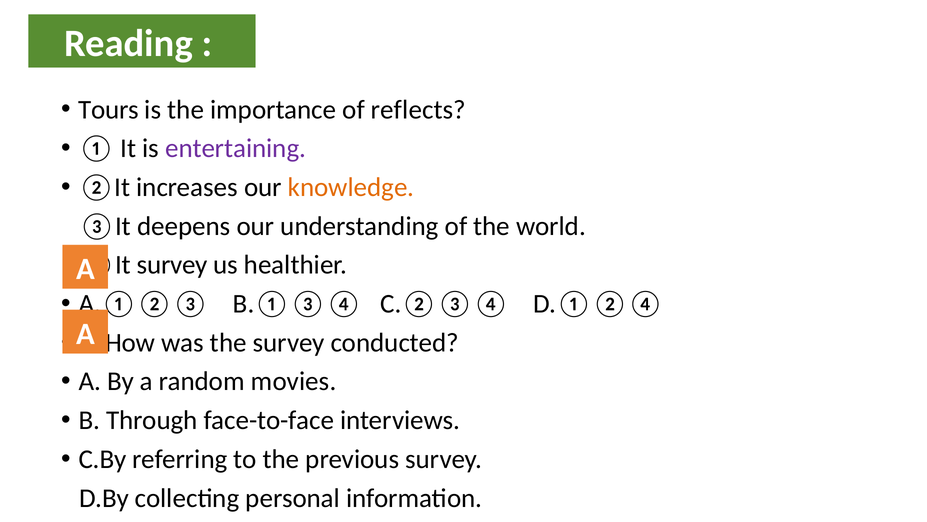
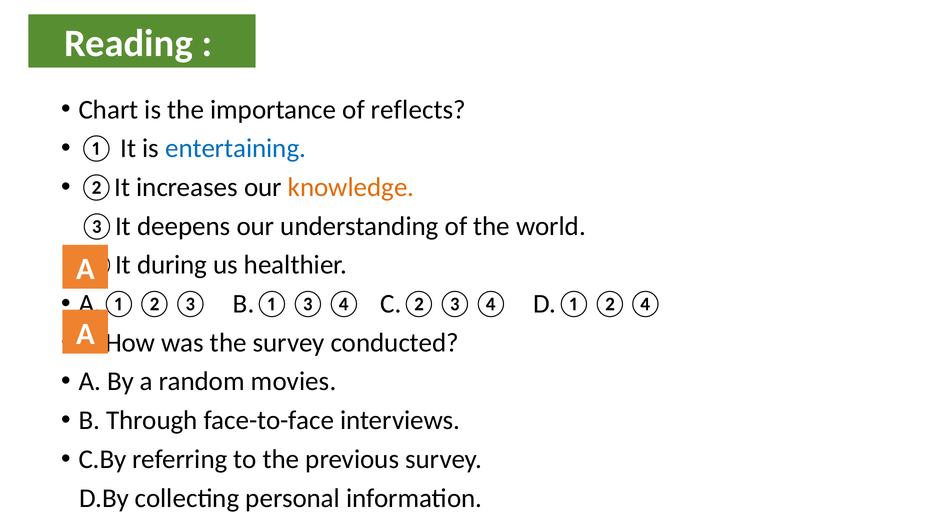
Tours: Tours -> Chart
entertaining colour: purple -> blue
survey at (172, 265): survey -> during
